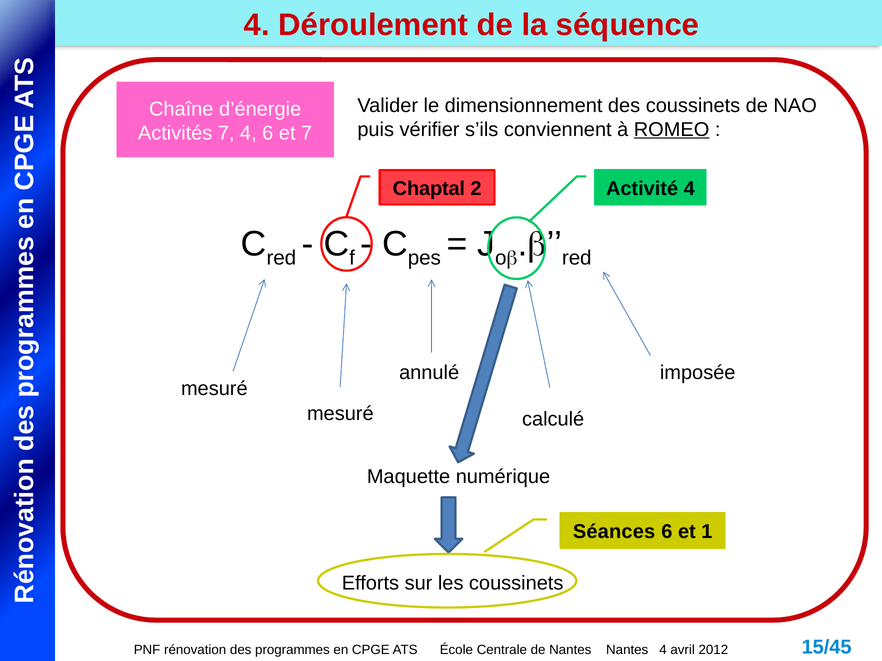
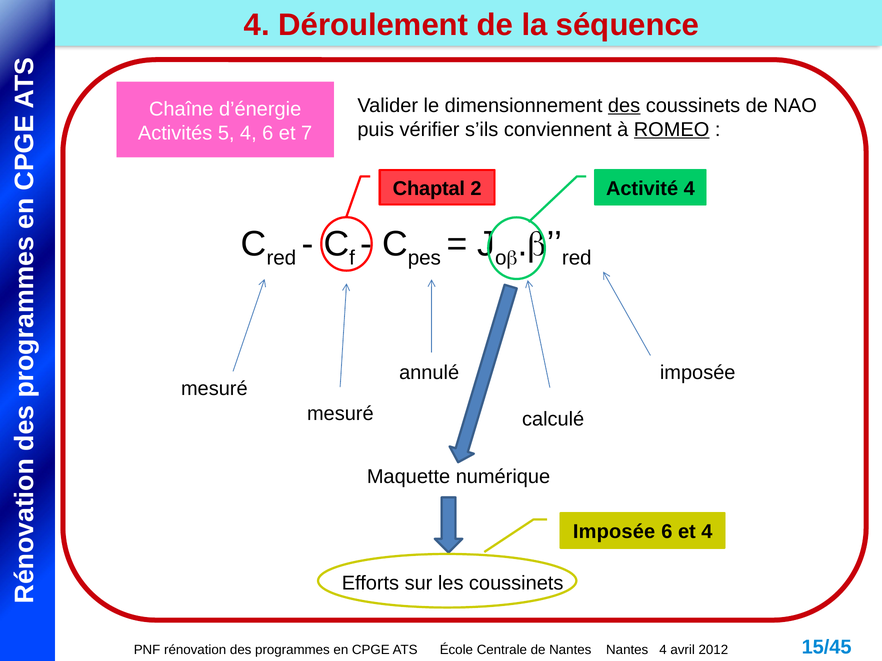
des at (624, 106) underline: none -> present
Activités 7: 7 -> 5
Séances at (614, 532): Séances -> Imposée
et 1: 1 -> 4
